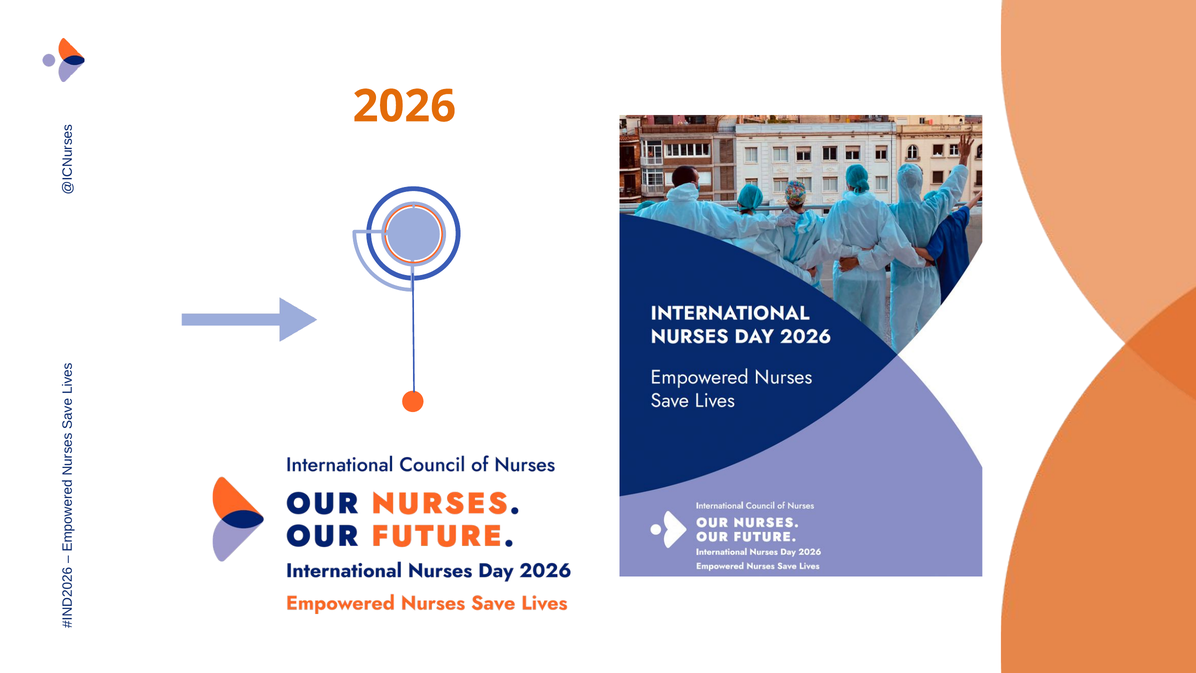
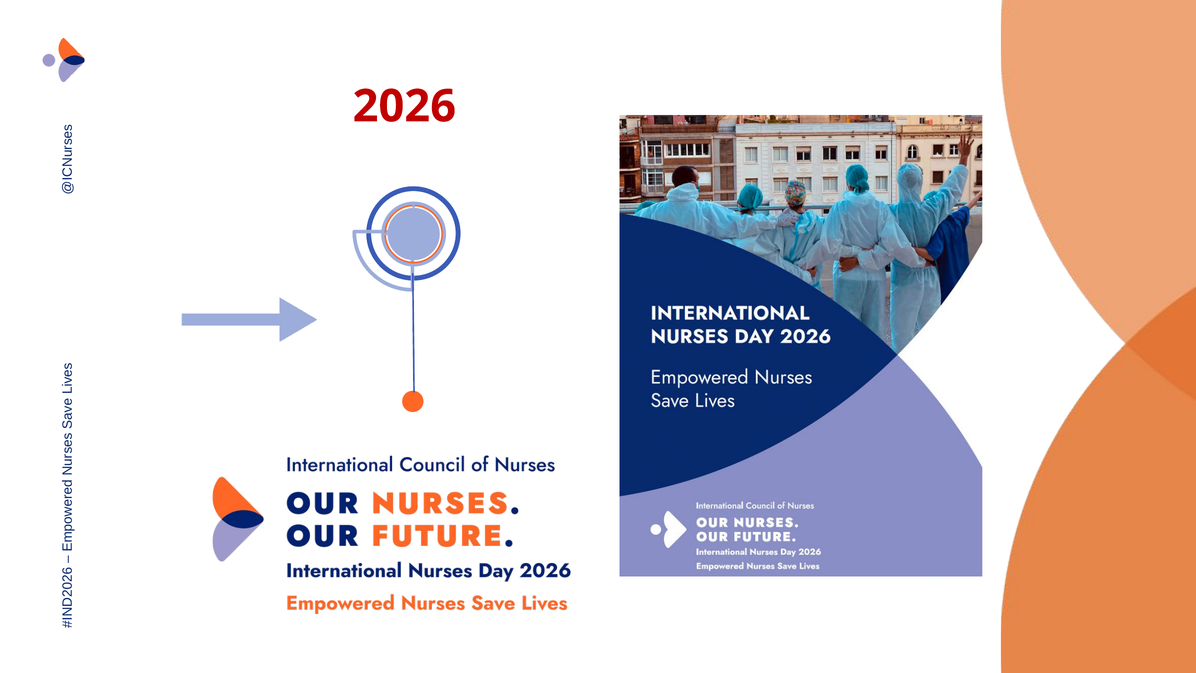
2026 colour: orange -> red
